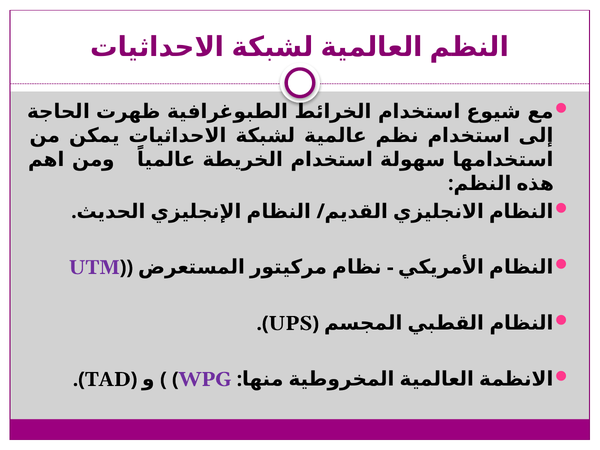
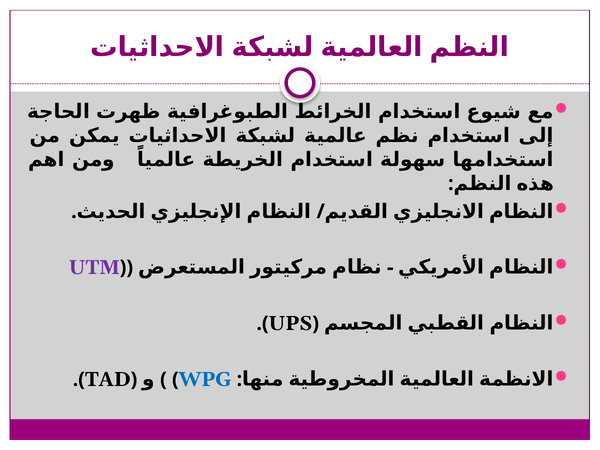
WPG colour: purple -> blue
